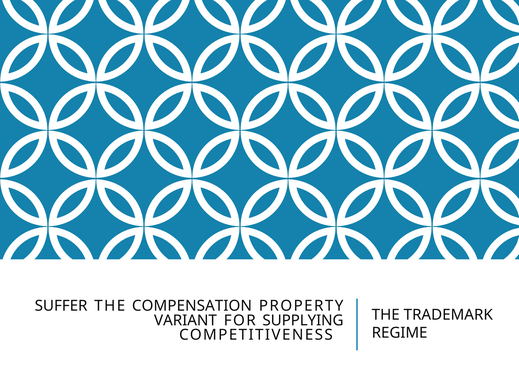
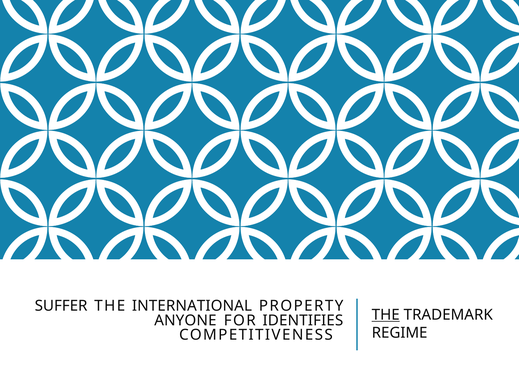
COMPENSATION: COMPENSATION -> INTERNATIONAL
THE at (386, 315) underline: none -> present
VARIANT: VARIANT -> ANYONE
SUPPLYING: SUPPLYING -> IDENTIFIES
